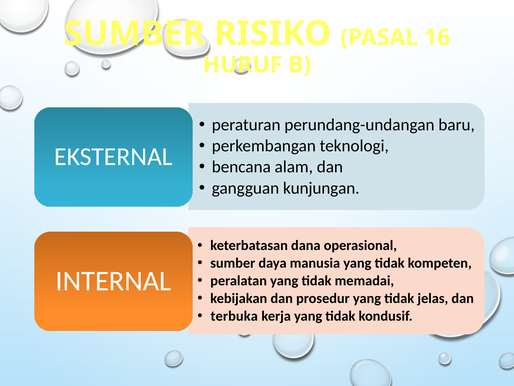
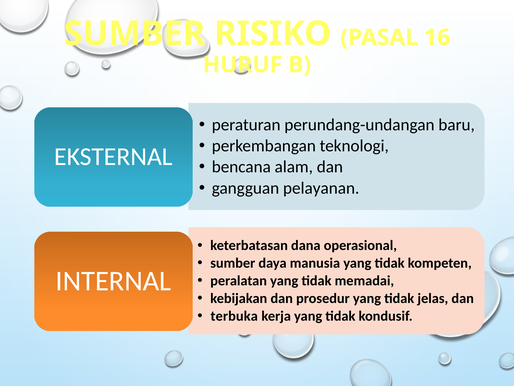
kunjungan: kunjungan -> pelayanan
